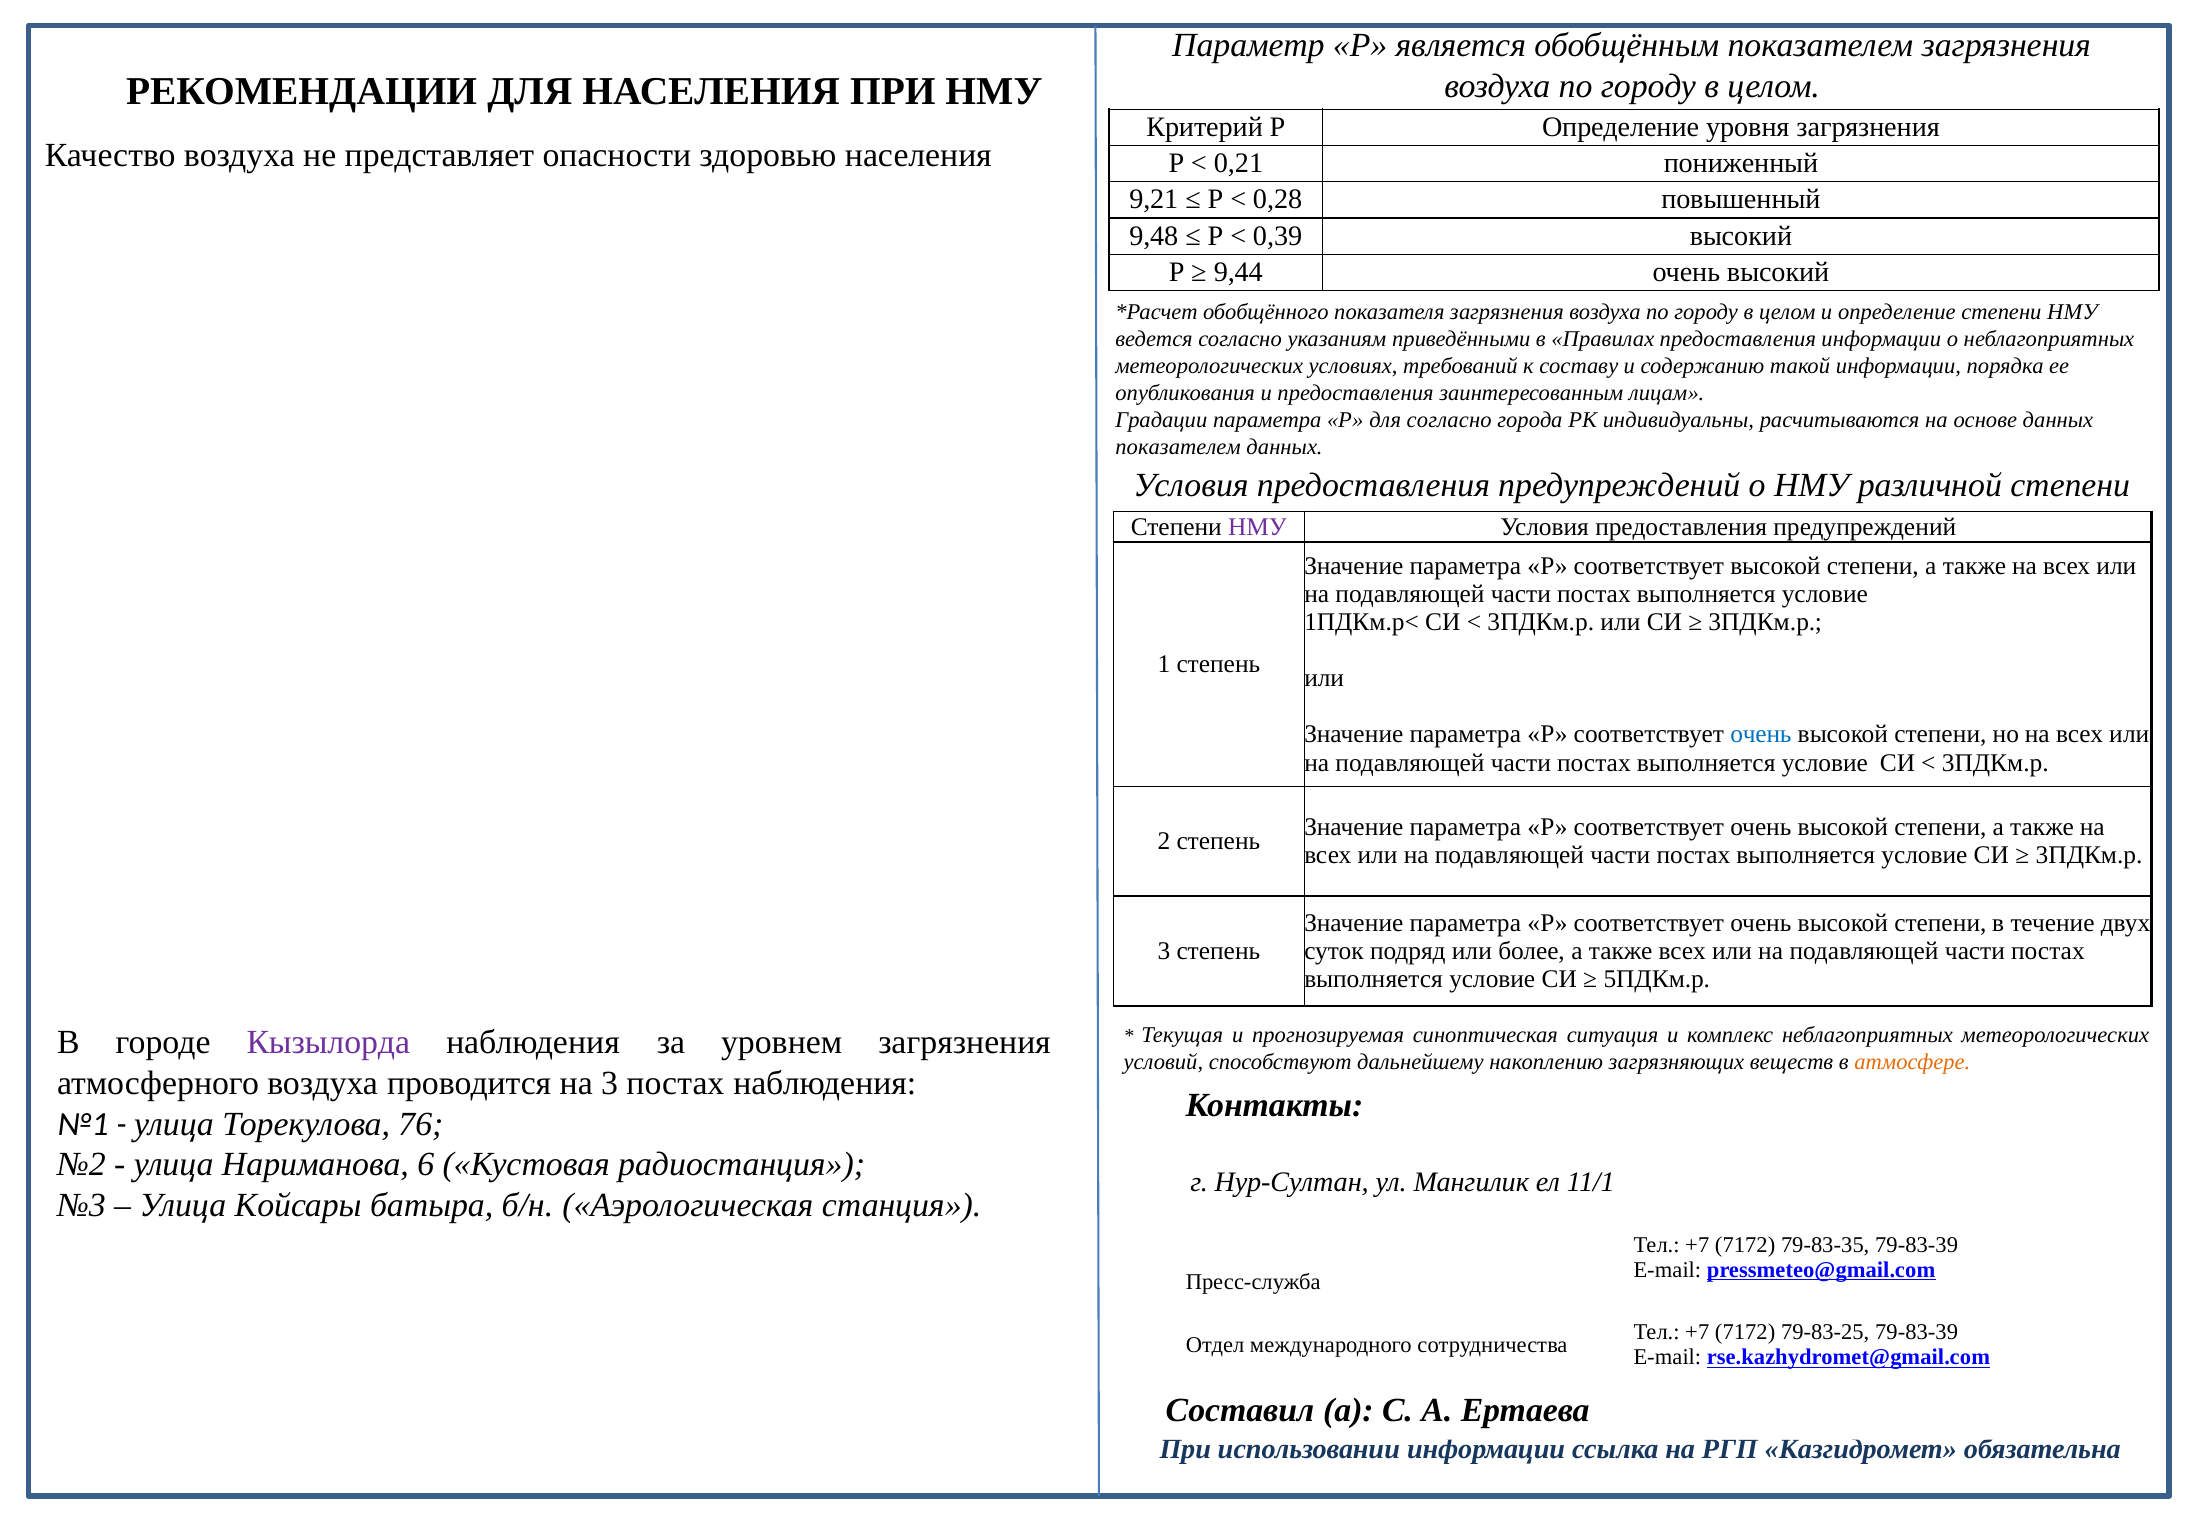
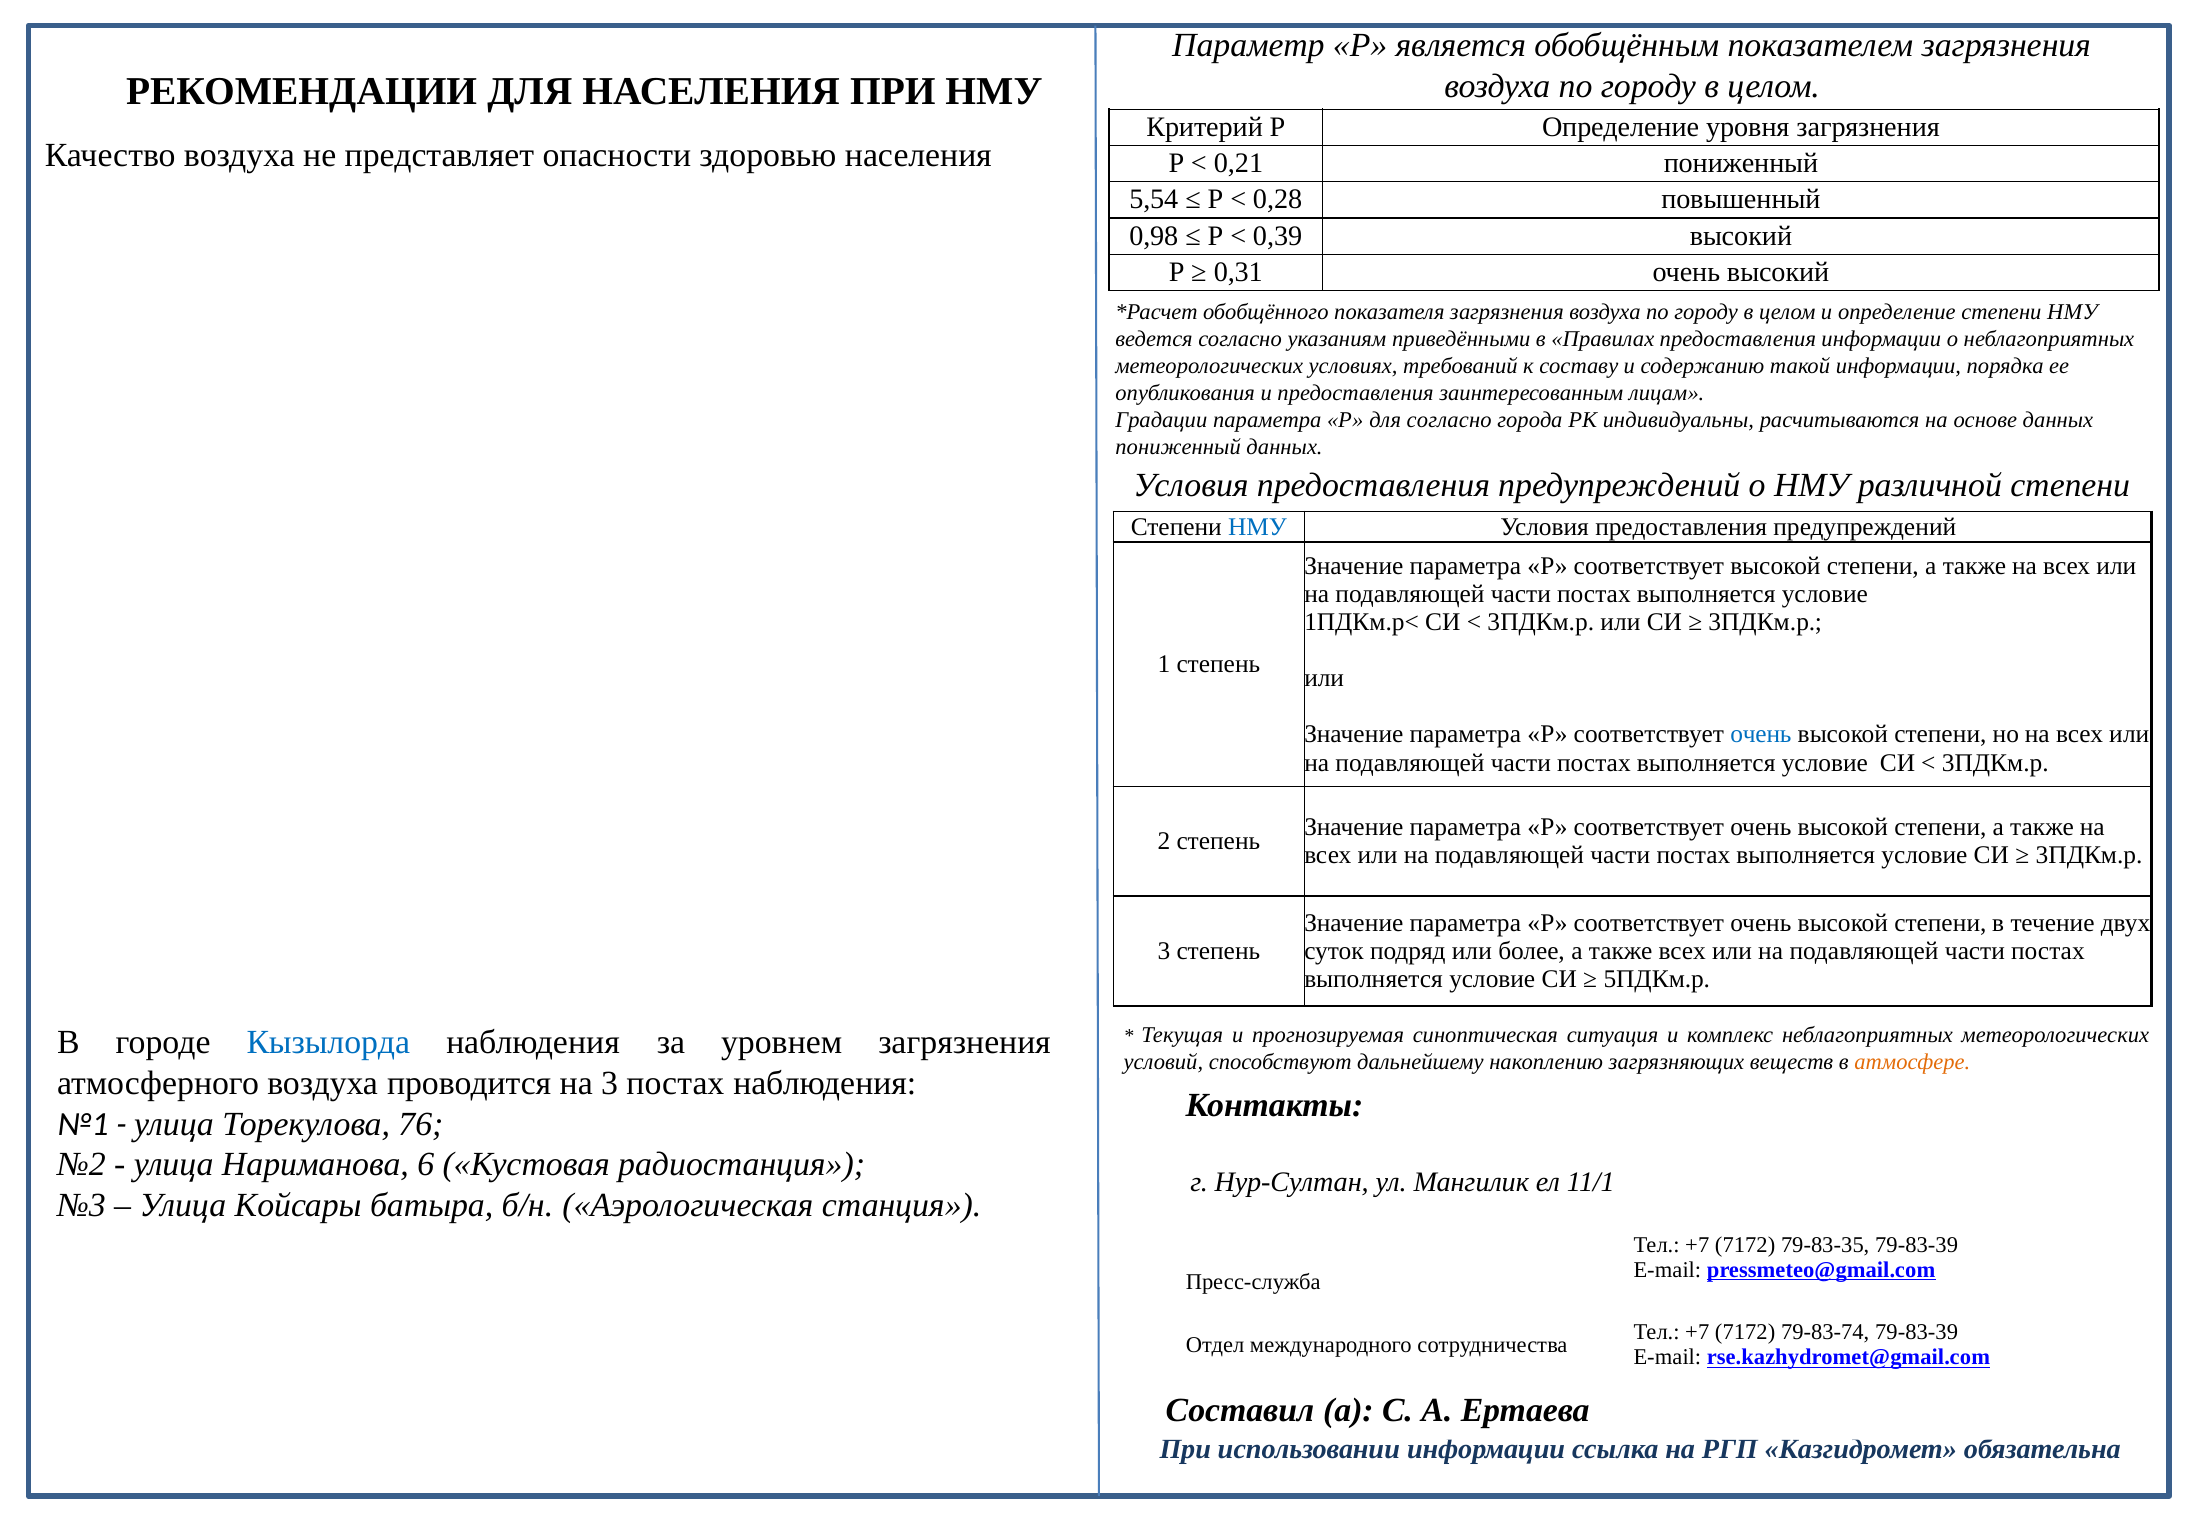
9,21: 9,21 -> 5,54
9,48: 9,48 -> 0,98
9,44: 9,44 -> 0,31
показателем at (1178, 447): показателем -> пониженный
НМУ at (1257, 527) colour: purple -> blue
Кызылорда colour: purple -> blue
79-83-25: 79-83-25 -> 79-83-74
